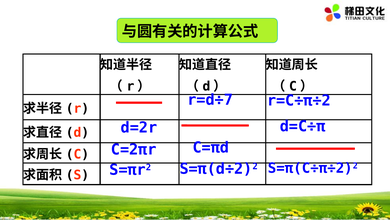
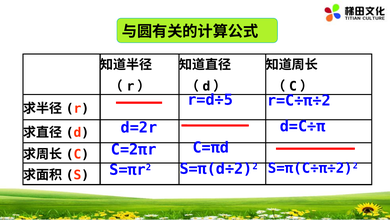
r=d÷7: r=d÷7 -> r=d÷5
